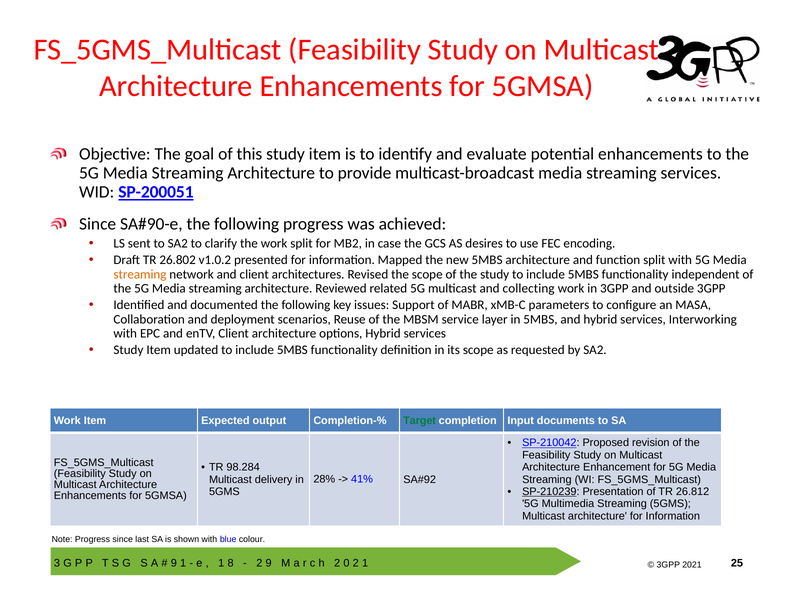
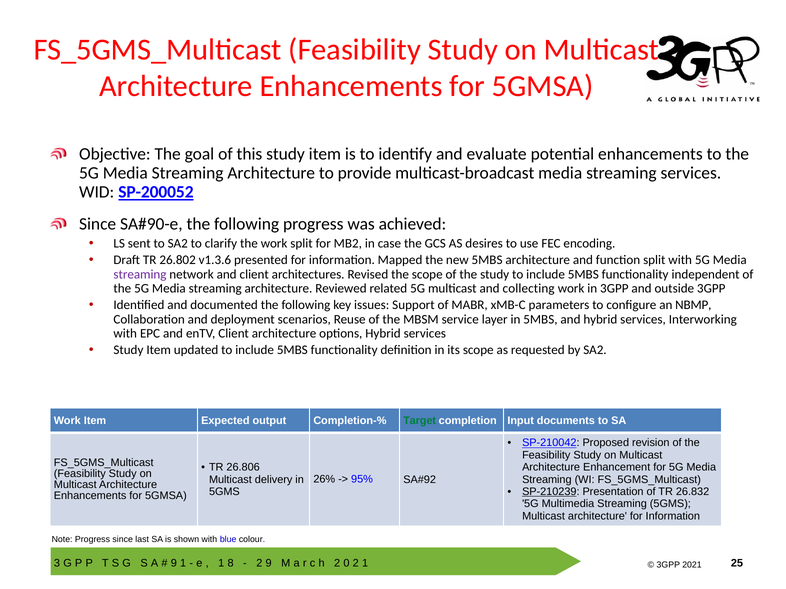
SP-200051: SP-200051 -> SP-200052
v1.0.2: v1.0.2 -> v1.3.6
streaming at (140, 274) colour: orange -> purple
MASA: MASA -> NBMP
98.284: 98.284 -> 26.806
28%: 28% -> 26%
41%: 41% -> 95%
26.812: 26.812 -> 26.832
